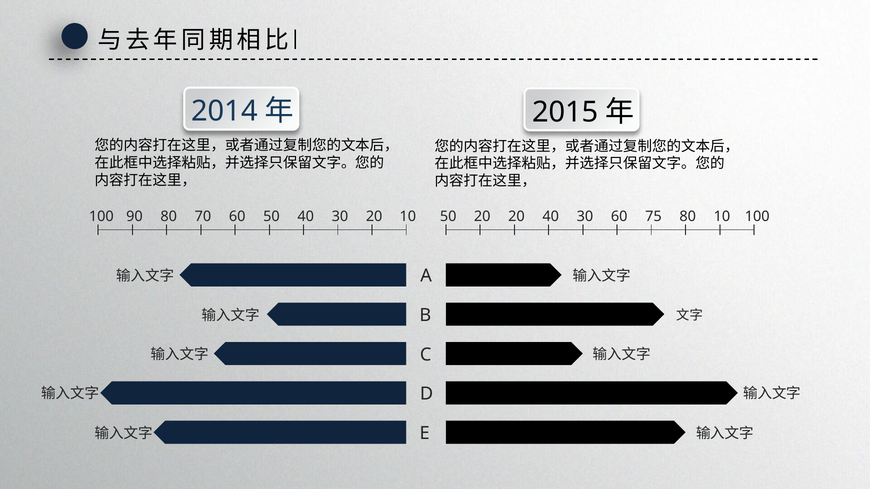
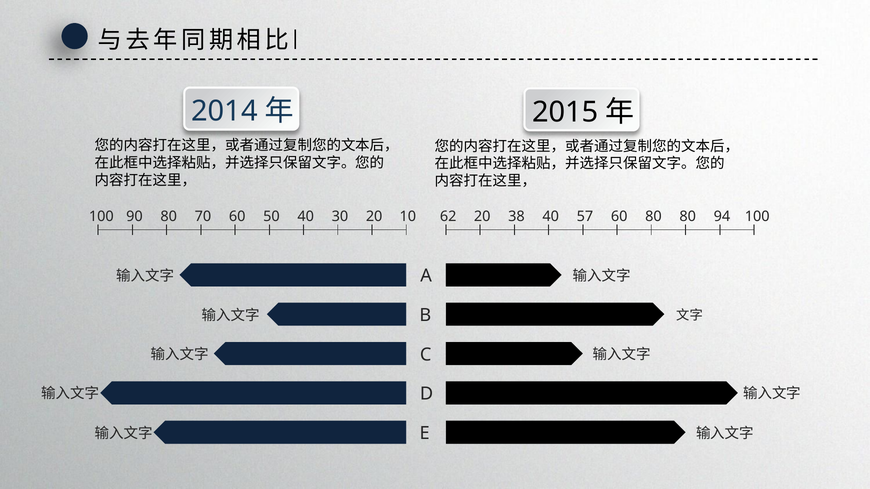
100 50: 50 -> 62
20 20: 20 -> 38
40 30: 30 -> 57
60 75: 75 -> 80
80 10: 10 -> 94
